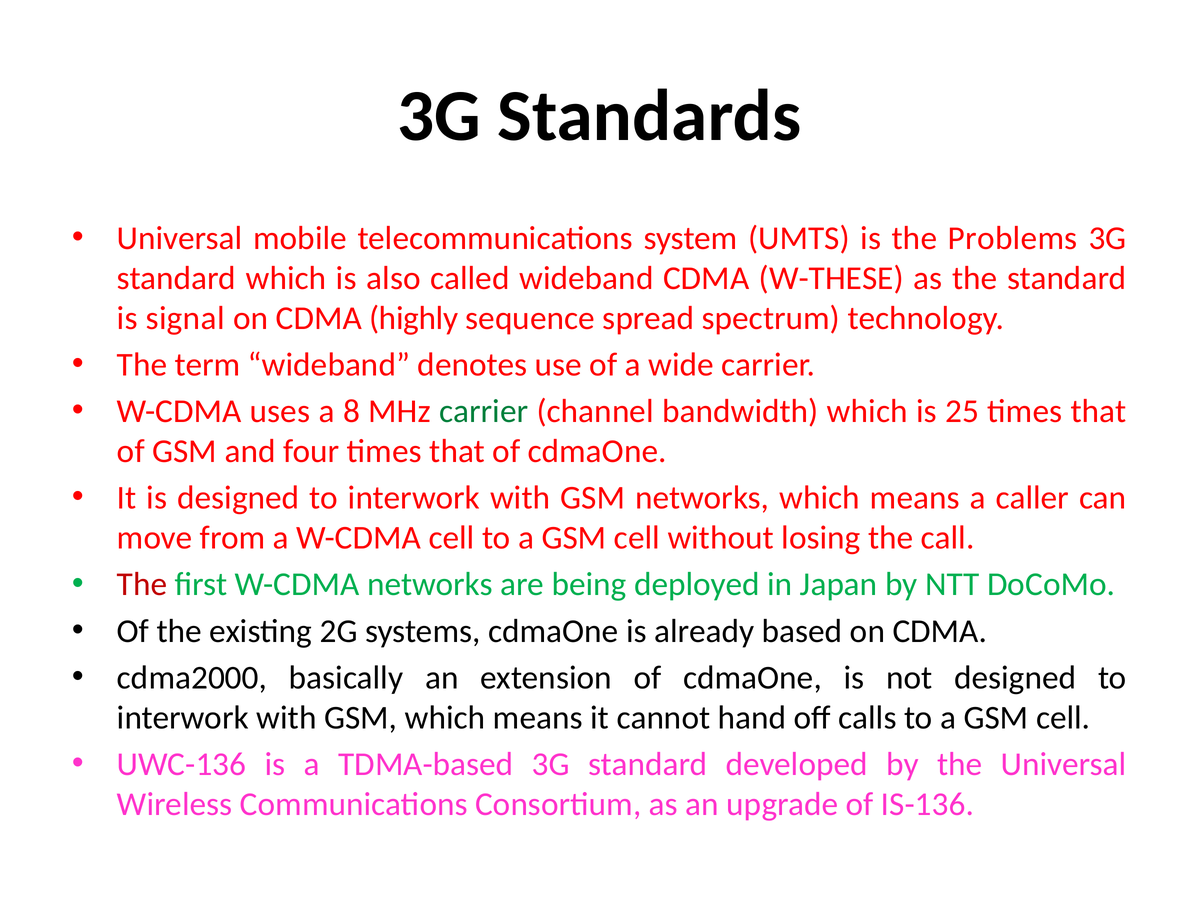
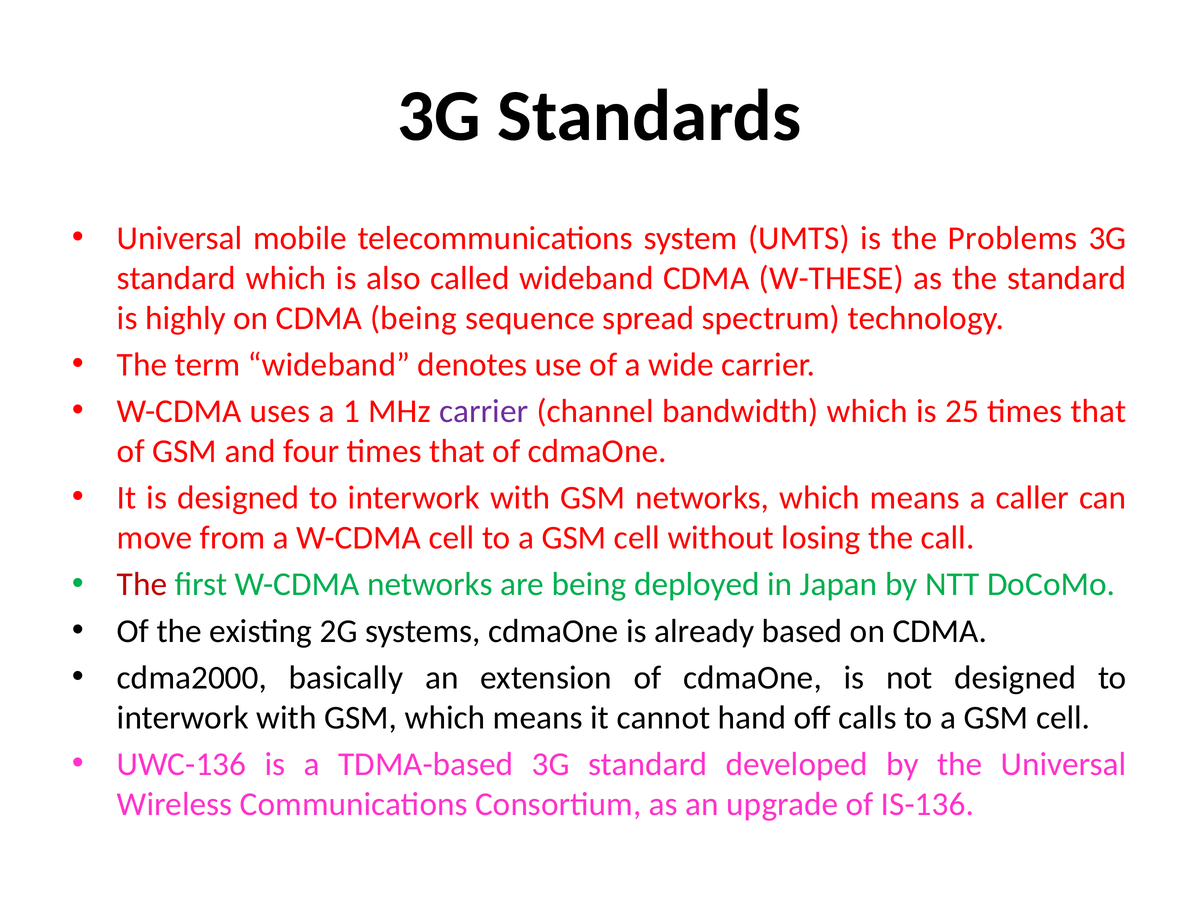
signal: signal -> highly
CDMA highly: highly -> being
8: 8 -> 1
carrier at (484, 411) colour: green -> purple
